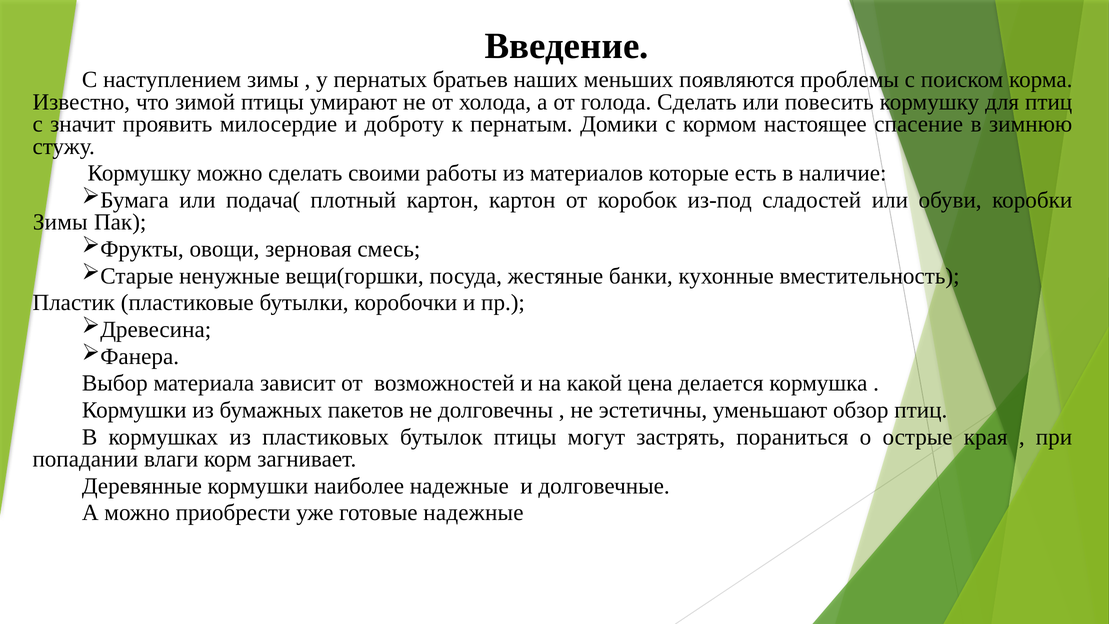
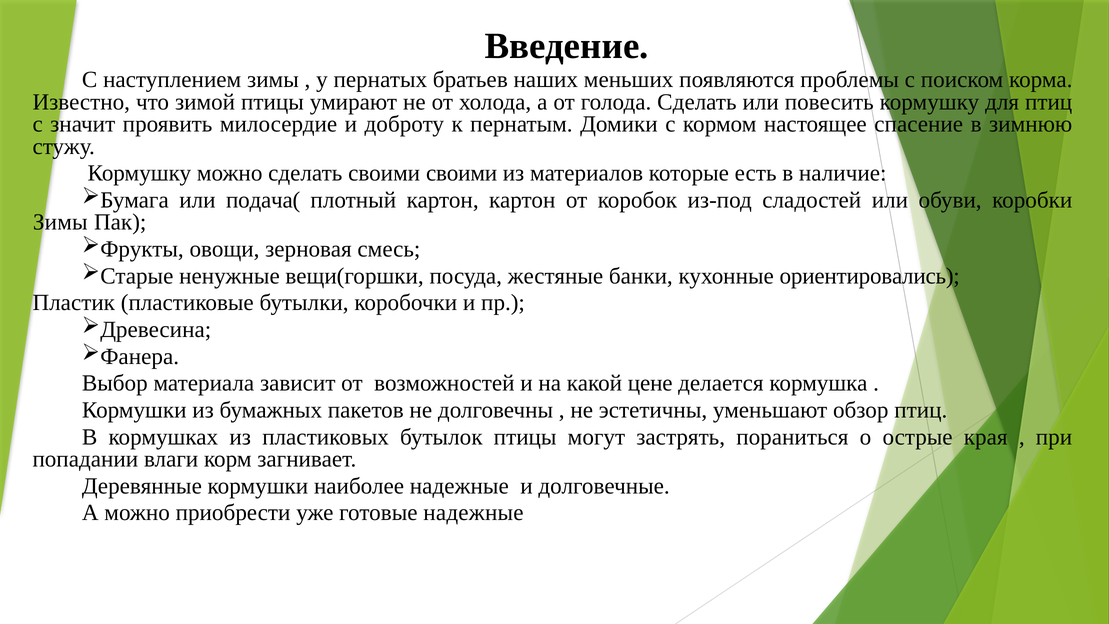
своими работы: работы -> своими
вместительность: вместительность -> ориентировались
цена: цена -> цене
